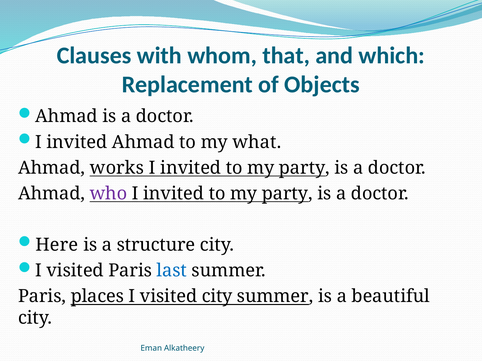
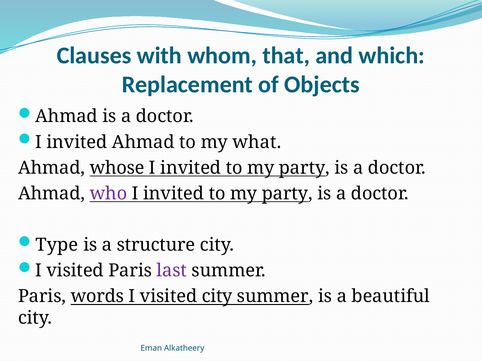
works: works -> whose
Here: Here -> Type
last colour: blue -> purple
places: places -> words
